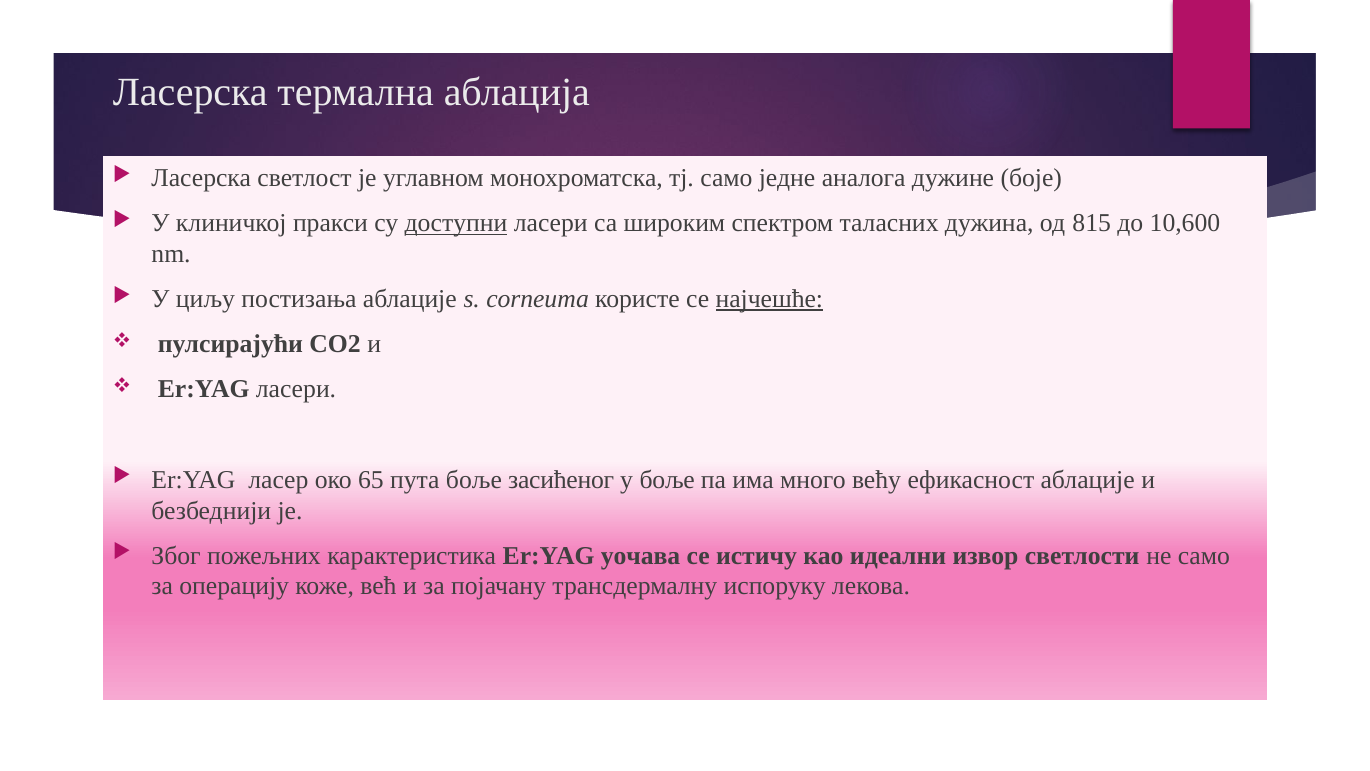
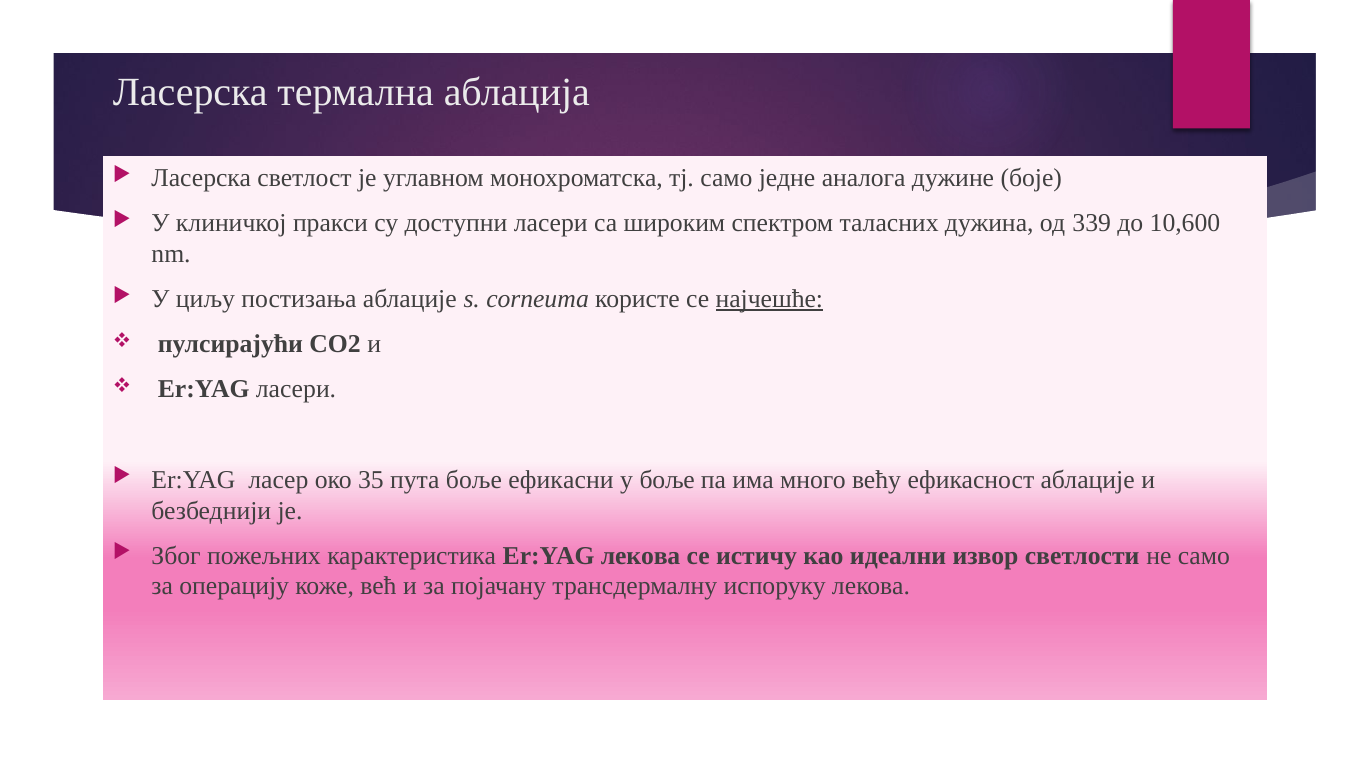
доступни underline: present -> none
815: 815 -> 339
65: 65 -> 35
засићеног: засићеног -> ефикасни
Er:YAG уочава: уочава -> лекова
